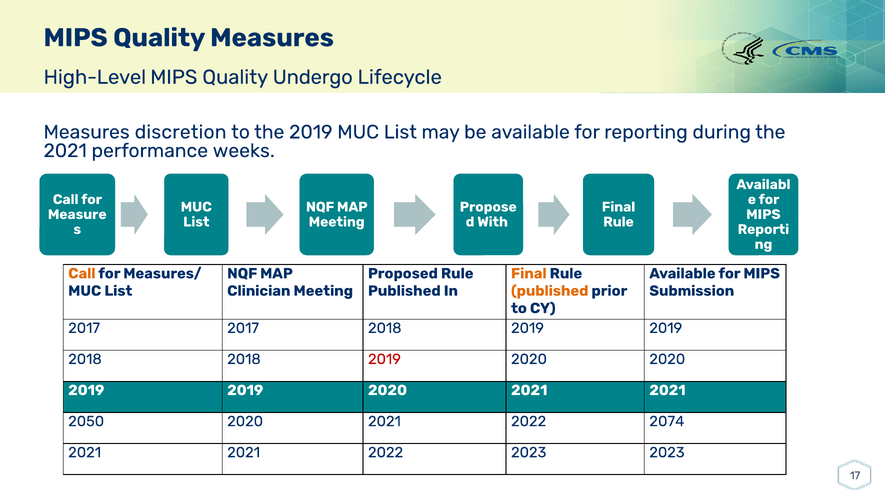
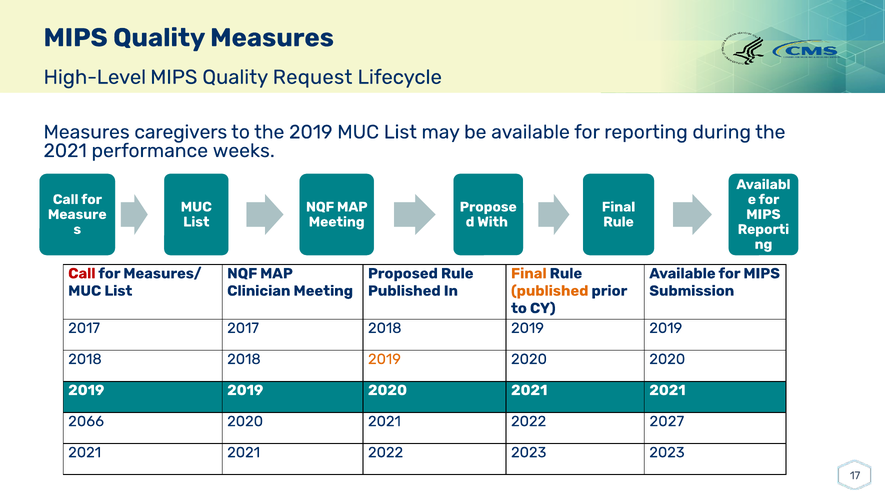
Undergo: Undergo -> Request
discretion: discretion -> caregivers
Call at (82, 273) colour: orange -> red
2019 at (384, 359) colour: red -> orange
2050: 2050 -> 2066
2074: 2074 -> 2027
